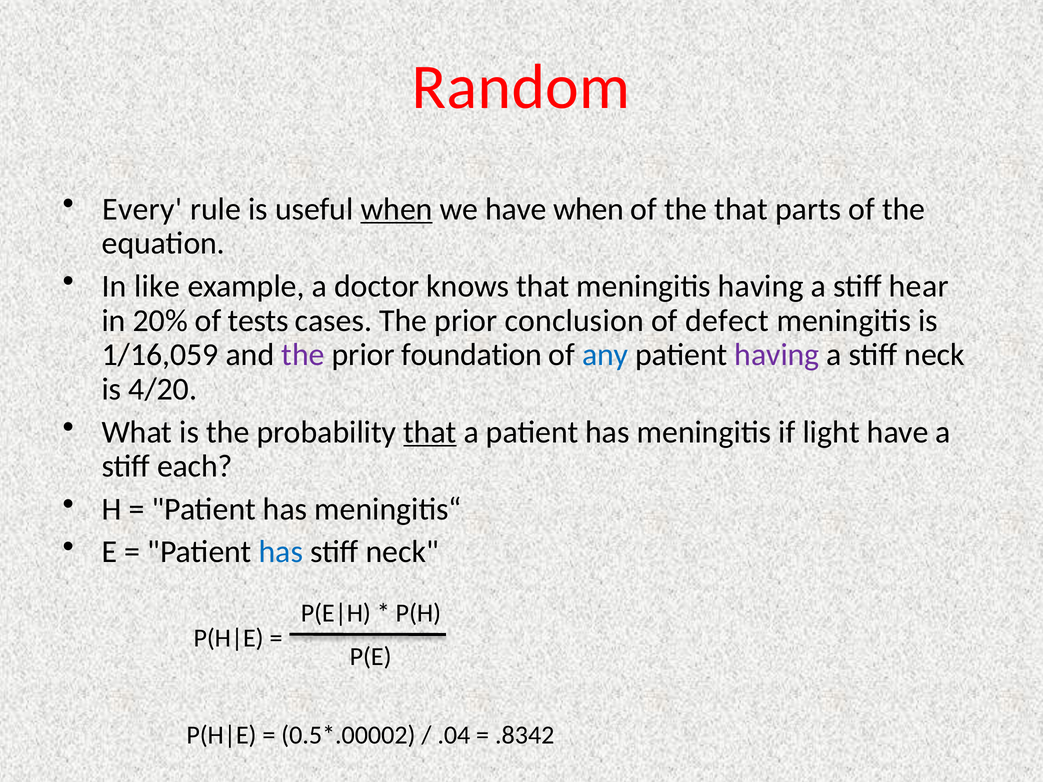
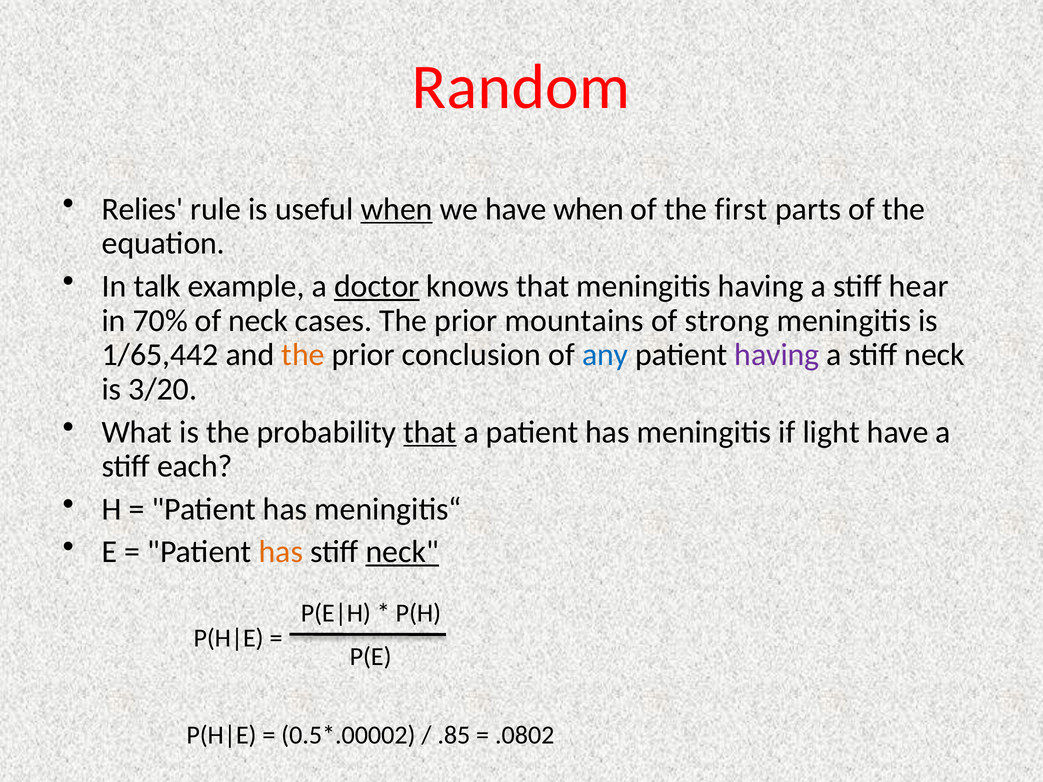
Every: Every -> Relies
the that: that -> first
like: like -> talk
doctor underline: none -> present
20%: 20% -> 70%
of tests: tests -> neck
conclusion: conclusion -> mountains
defect: defect -> strong
1/16,059: 1/16,059 -> 1/65,442
the at (303, 355) colour: purple -> orange
foundation: foundation -> conclusion
4/20: 4/20 -> 3/20
has at (281, 552) colour: blue -> orange
neck at (402, 552) underline: none -> present
.04: .04 -> .85
.8342: .8342 -> .0802
